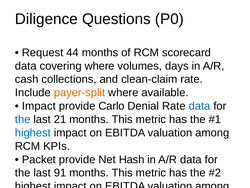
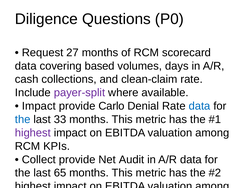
44: 44 -> 27
covering where: where -> based
payer-split colour: orange -> purple
21: 21 -> 33
highest at (33, 132) colour: blue -> purple
Packet at (39, 159): Packet -> Collect
Hash: Hash -> Audit
91: 91 -> 65
